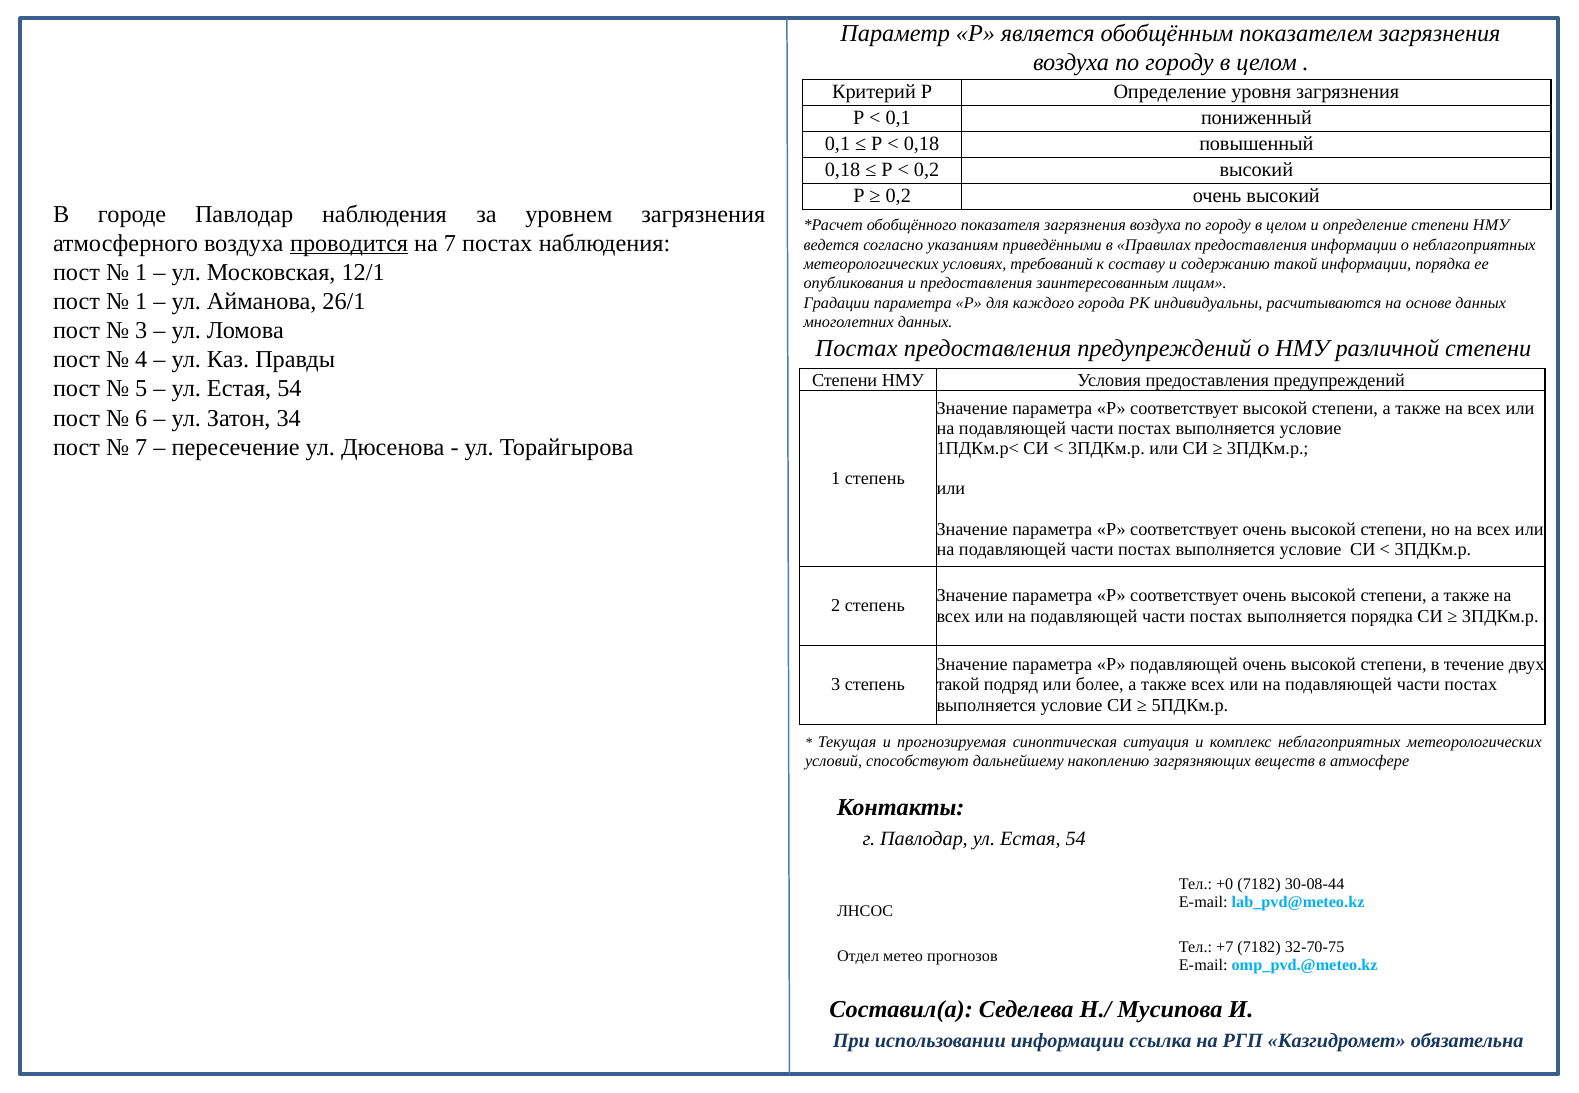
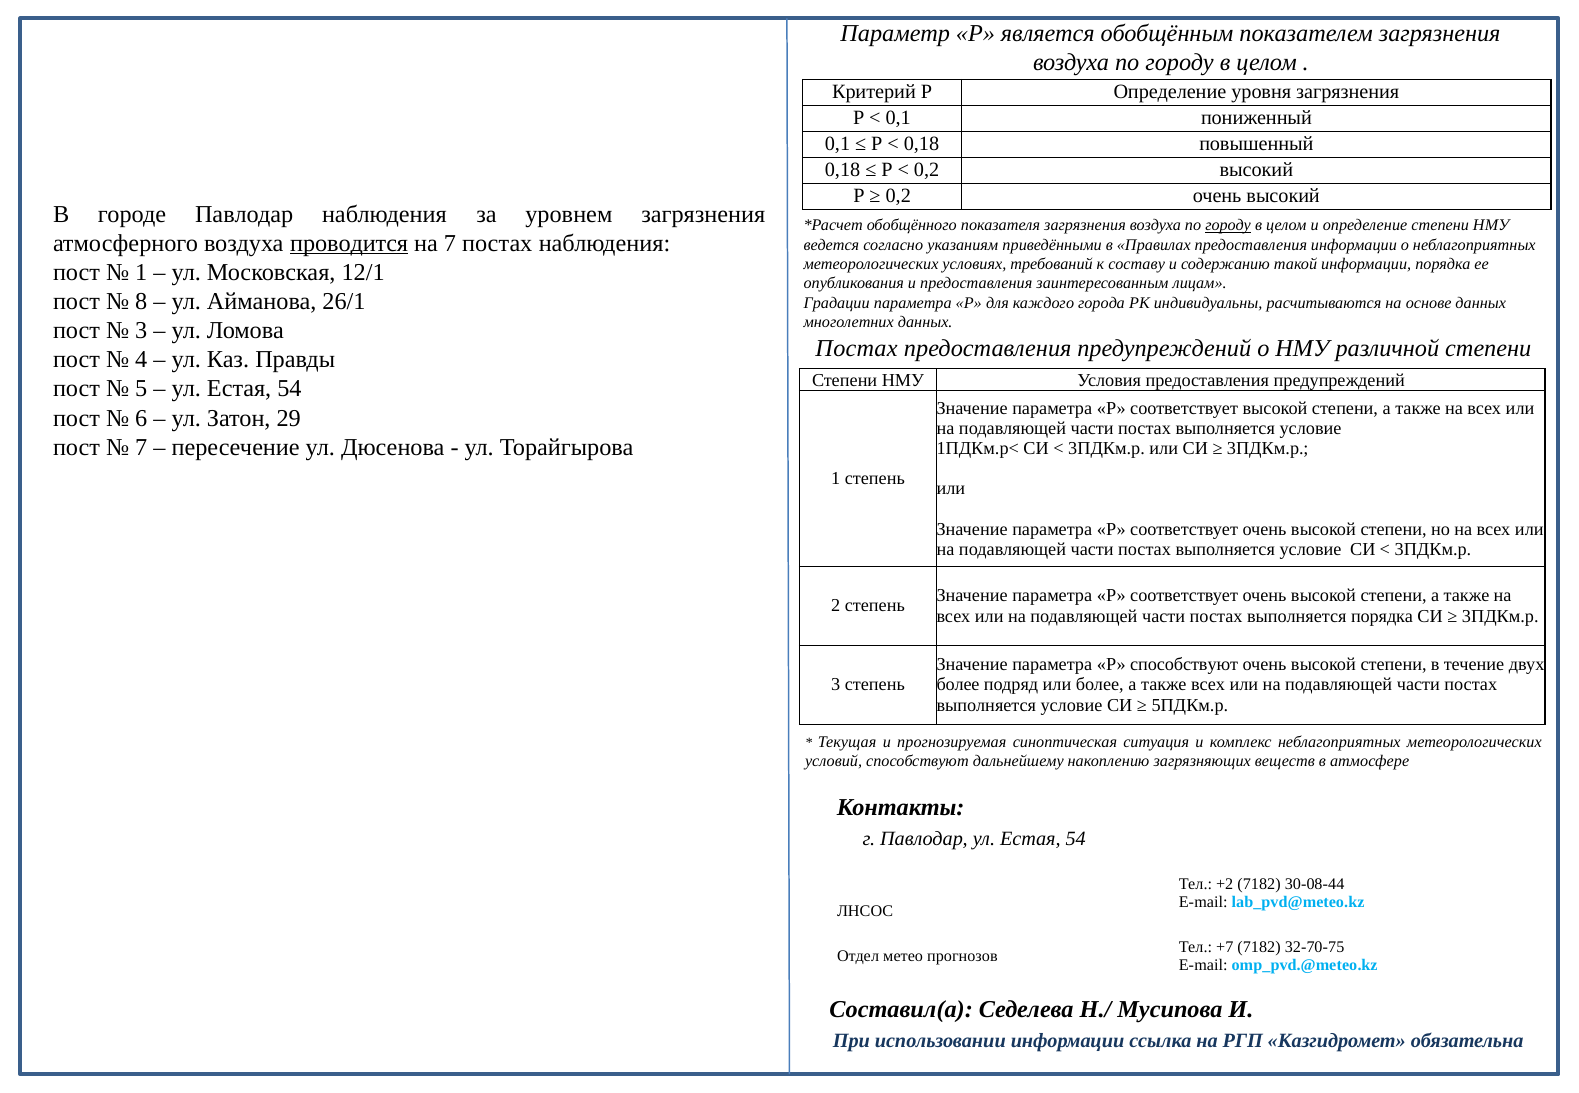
городу at (1228, 225) underline: none -> present
1 at (141, 302): 1 -> 8
34: 34 -> 29
Р подавляющей: подавляющей -> способствуют
такой at (958, 685): такой -> более
+0: +0 -> +2
